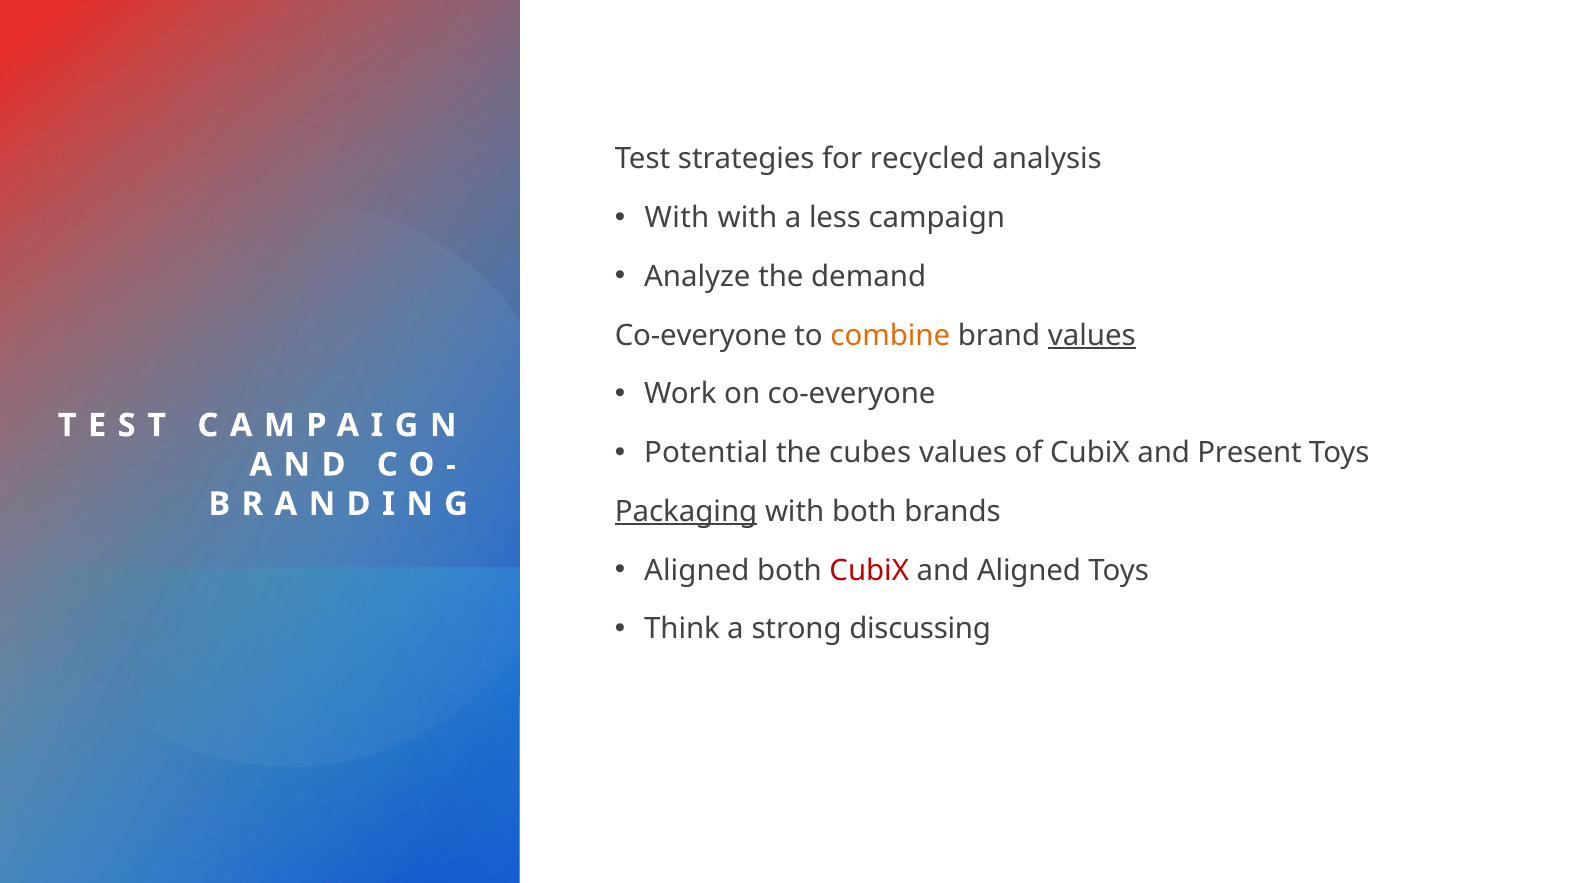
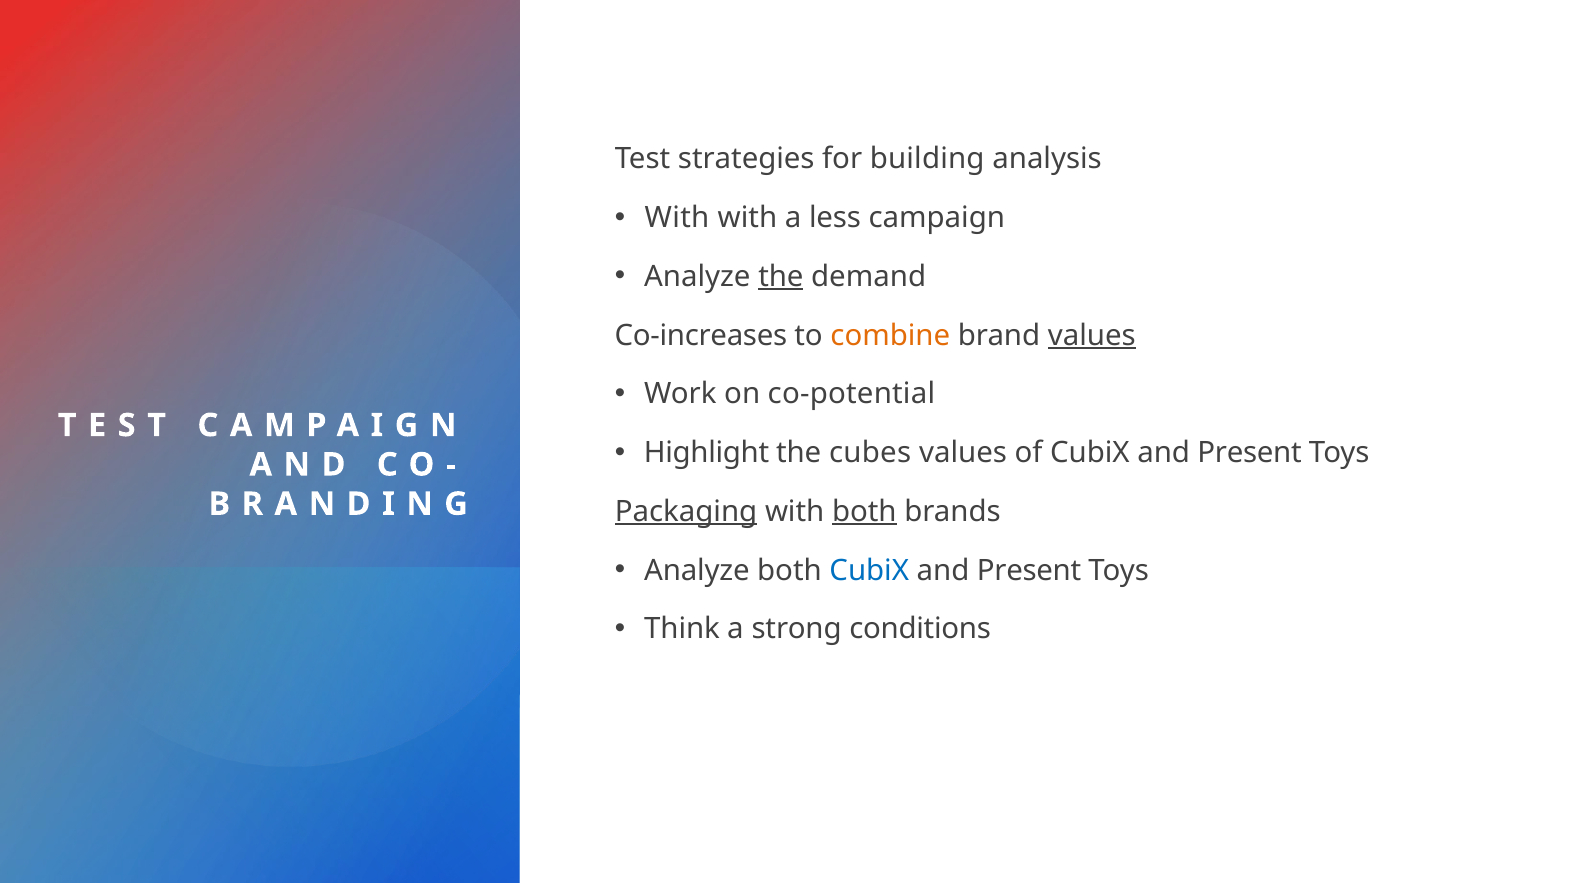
recycled: recycled -> building
the at (781, 277) underline: none -> present
Co-everyone at (701, 335): Co-everyone -> Co-increases
on co-everyone: co-everyone -> co-potential
Potential: Potential -> Highlight
both at (864, 511) underline: none -> present
Aligned at (697, 570): Aligned -> Analyze
CubiX at (869, 570) colour: red -> blue
Aligned at (1029, 570): Aligned -> Present
discussing: discussing -> conditions
